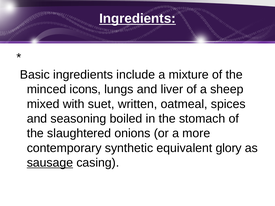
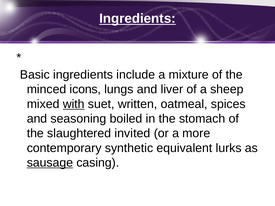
with underline: none -> present
onions: onions -> invited
glory: glory -> lurks
